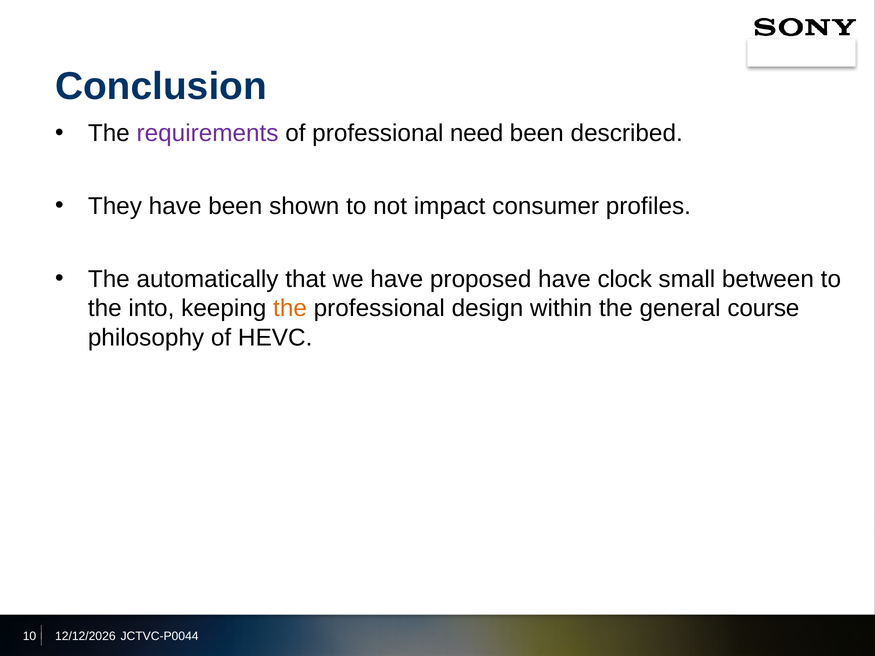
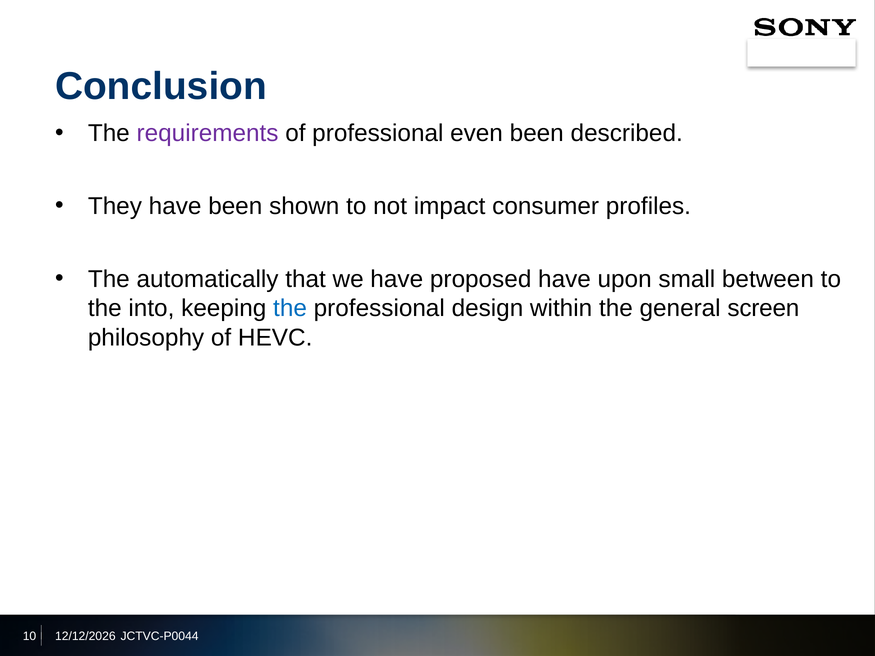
need: need -> even
clock: clock -> upon
the at (290, 309) colour: orange -> blue
course: course -> screen
